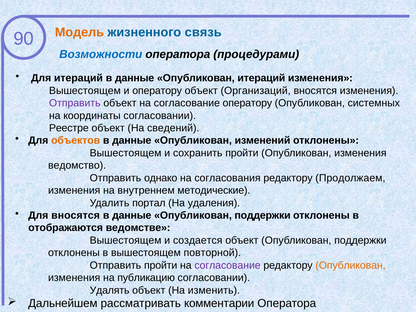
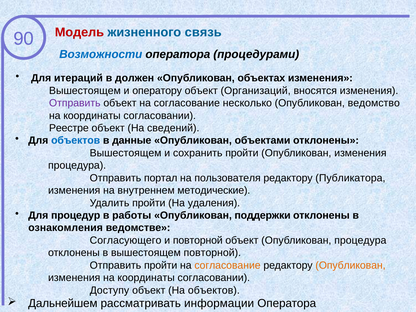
Модель colour: orange -> red
данные at (135, 78): данные -> должен
Опубликован итераций: итераций -> объектах
согласование оператору: оператору -> несколько
системных: системных -> ведомство
объектов at (76, 141) colour: orange -> blue
изменений: изменений -> объектами
ведомство at (77, 165): ведомство -> процедура
однако: однако -> портал
согласования: согласования -> пользователя
Продолжаем: Продолжаем -> Публикатора
Удалить портал: портал -> пройти
Для вносятся: вносятся -> процедур
данные at (132, 215): данные -> работы
отображаются: отображаются -> ознакомления
Вышестоящем at (126, 240): Вышестоящем -> Согласующего
и создается: создается -> повторной
объект Опубликован поддержки: поддержки -> процедура
согласование at (228, 265) colour: purple -> orange
изменения на публикацию: публикацию -> координаты
Удалять: Удалять -> Доступу
На изменить: изменить -> объектов
комментарии: комментарии -> информации
